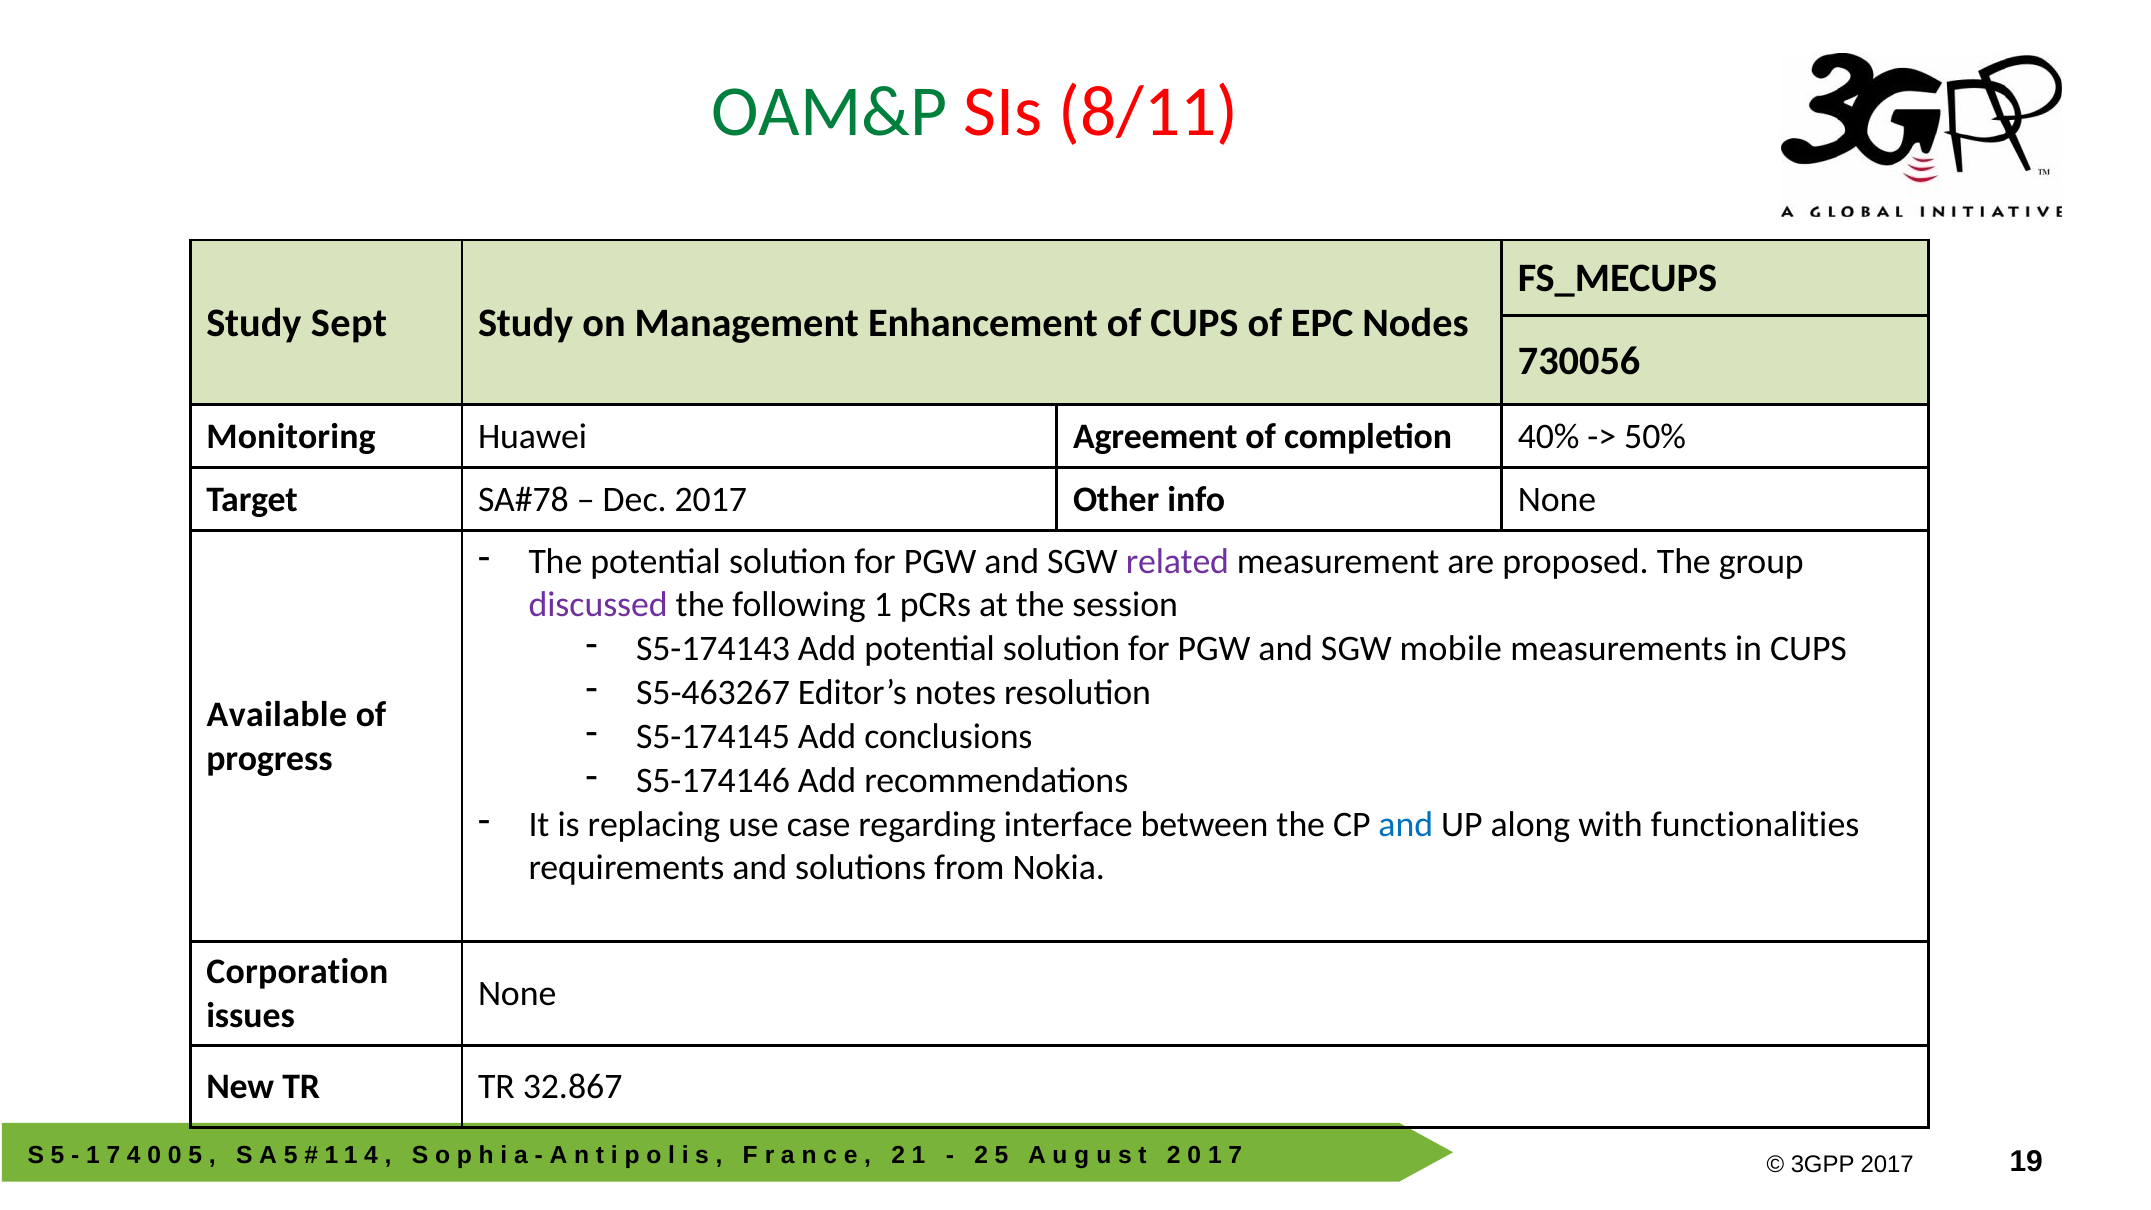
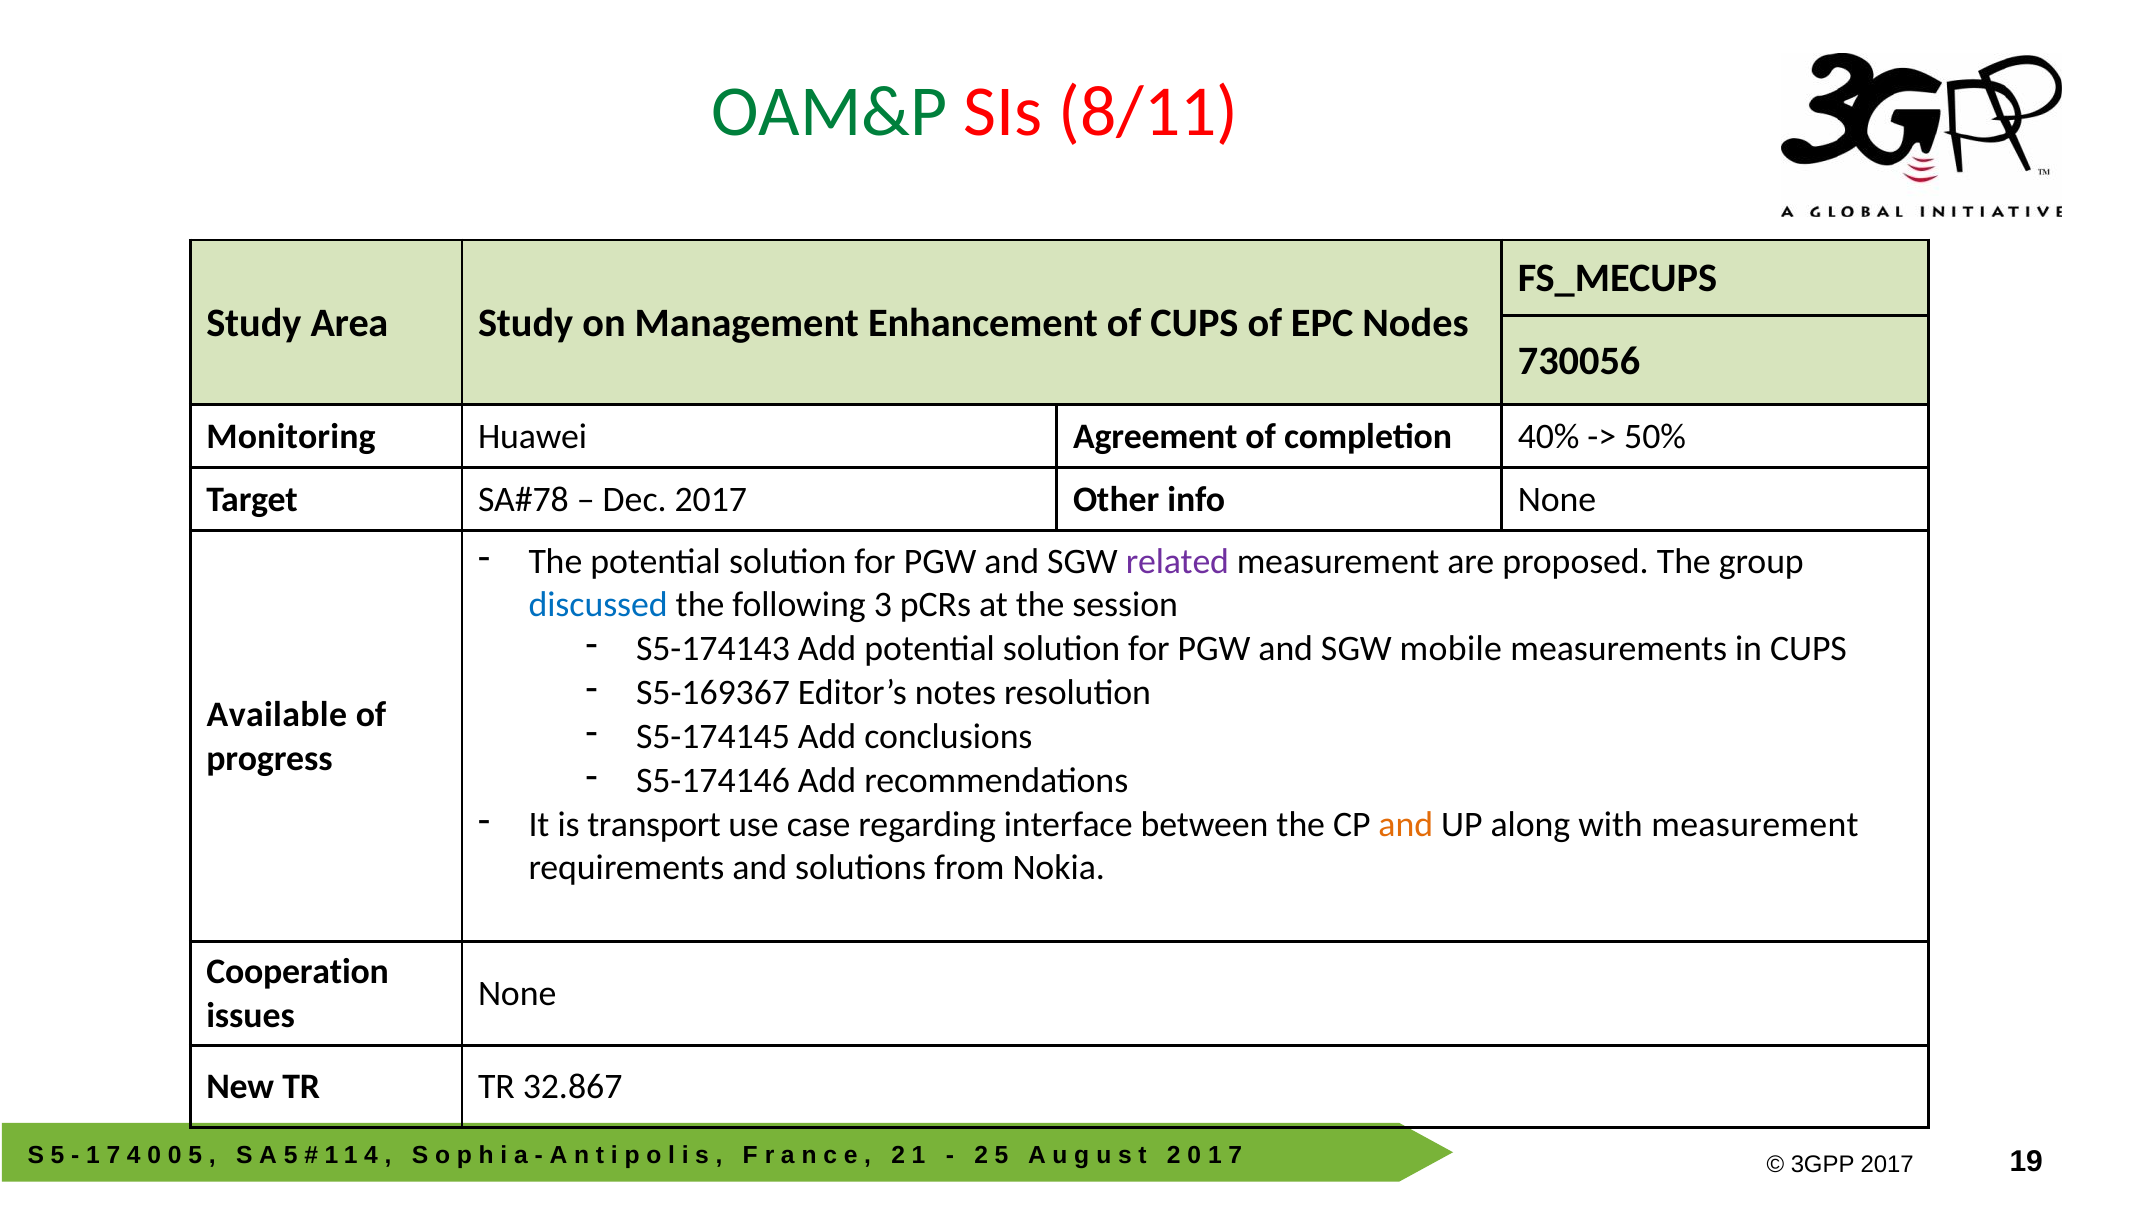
Sept: Sept -> Area
discussed colour: purple -> blue
following 1: 1 -> 3
S5-463267: S5-463267 -> S5-169367
replacing: replacing -> transport
and at (1406, 824) colour: blue -> orange
with functionalities: functionalities -> measurement
Corporation: Corporation -> Cooperation
